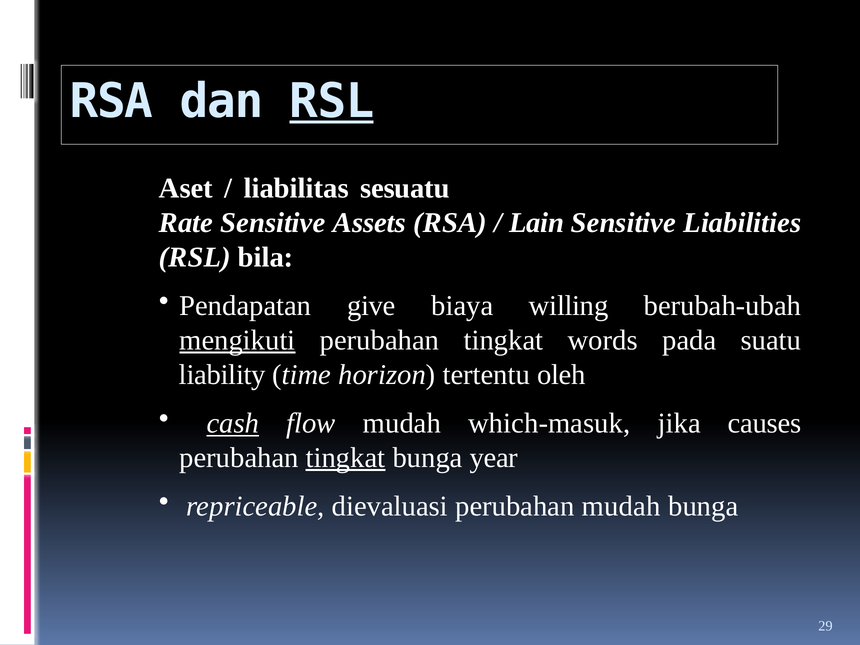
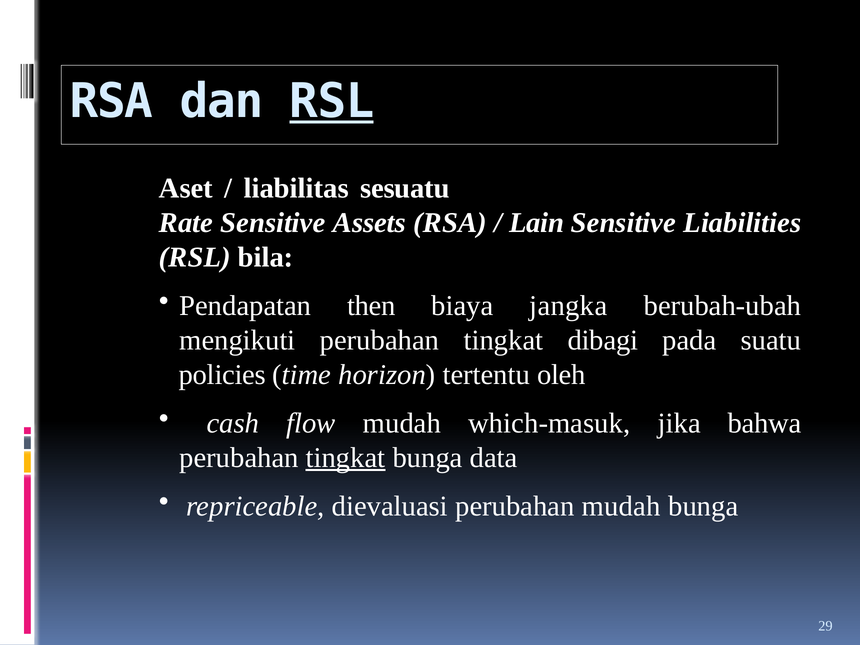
give: give -> then
willing: willing -> jangka
mengikuti underline: present -> none
words: words -> dibagi
liability: liability -> policies
cash underline: present -> none
causes: causes -> bahwa
year: year -> data
